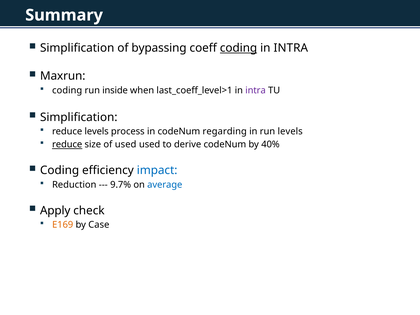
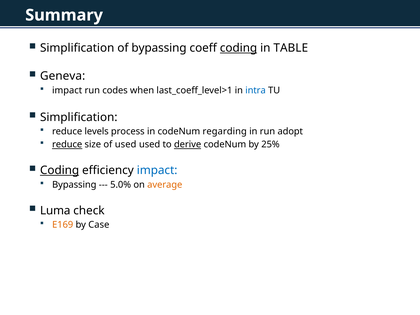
INTRA at (291, 48): INTRA -> TABLE
Maxrun: Maxrun -> Geneva
coding at (67, 90): coding -> impact
inside: inside -> codes
intra at (256, 90) colour: purple -> blue
run levels: levels -> adopt
derive underline: none -> present
40%: 40% -> 25%
Coding at (60, 170) underline: none -> present
Reduction at (74, 185): Reduction -> Bypassing
9.7%: 9.7% -> 5.0%
average colour: blue -> orange
Apply: Apply -> Luma
